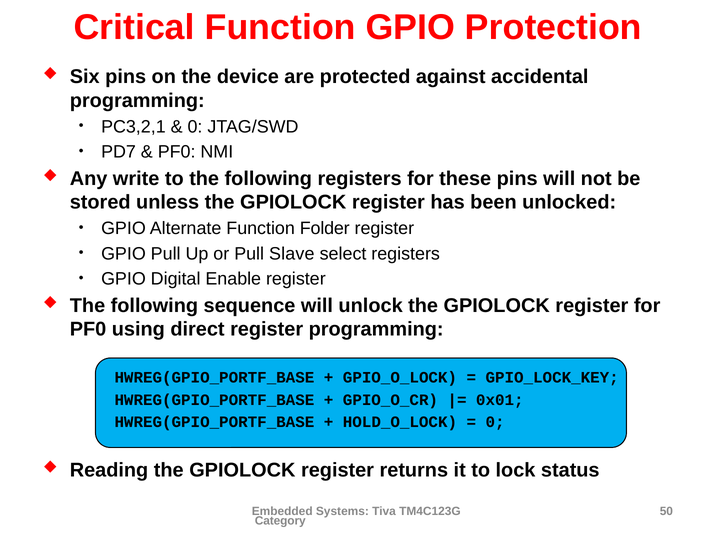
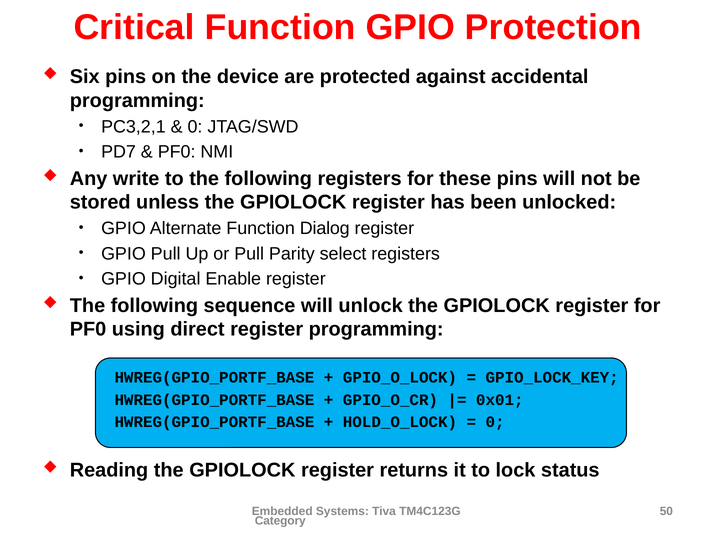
Folder: Folder -> Dialog
Slave: Slave -> Parity
